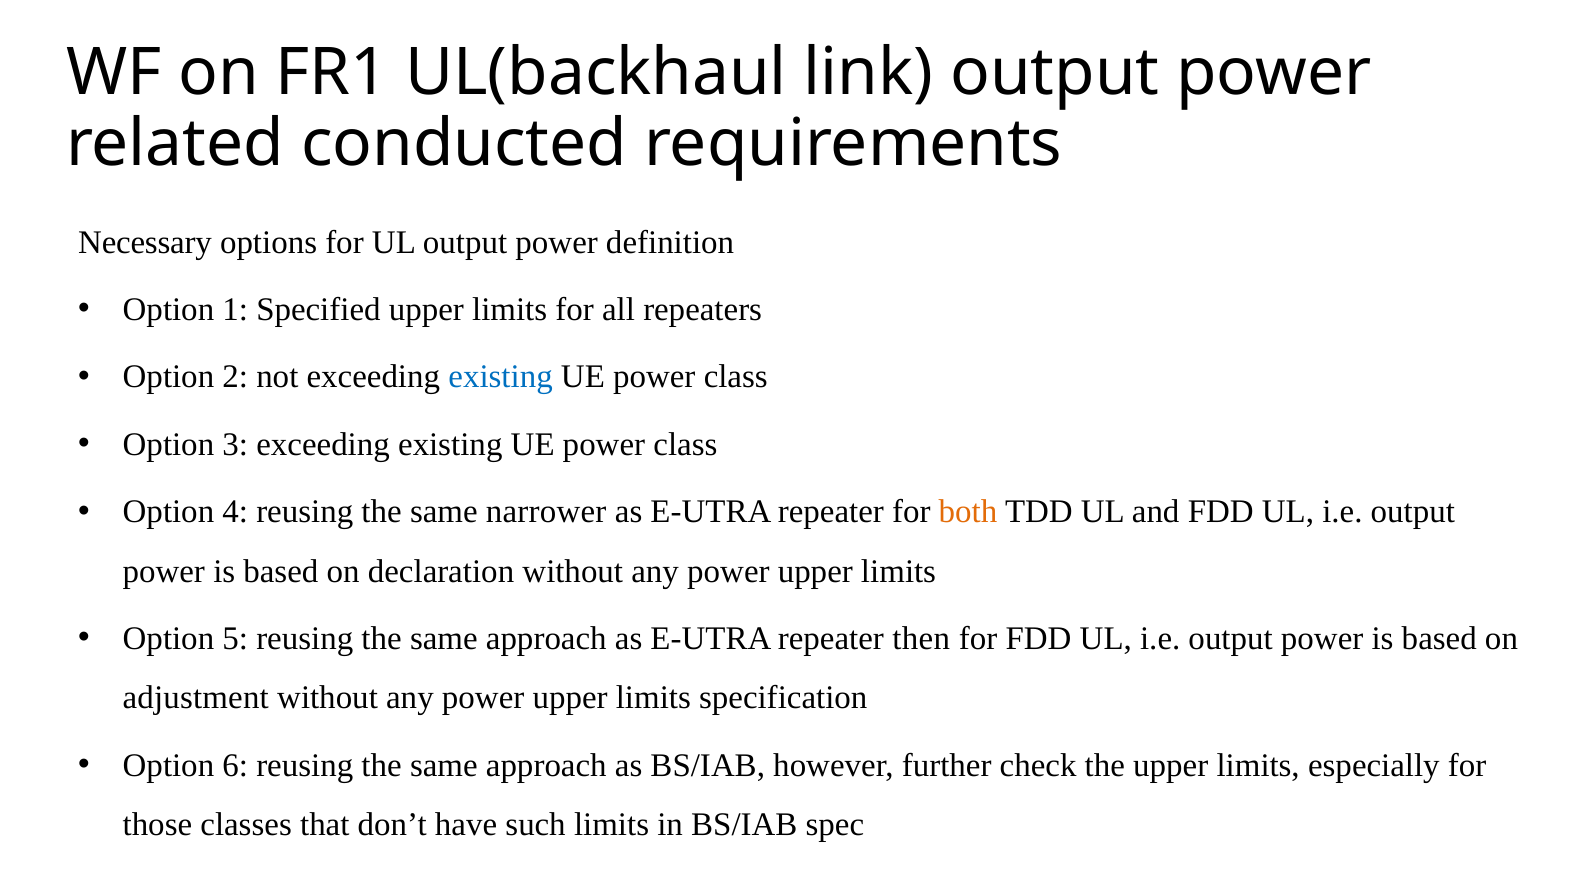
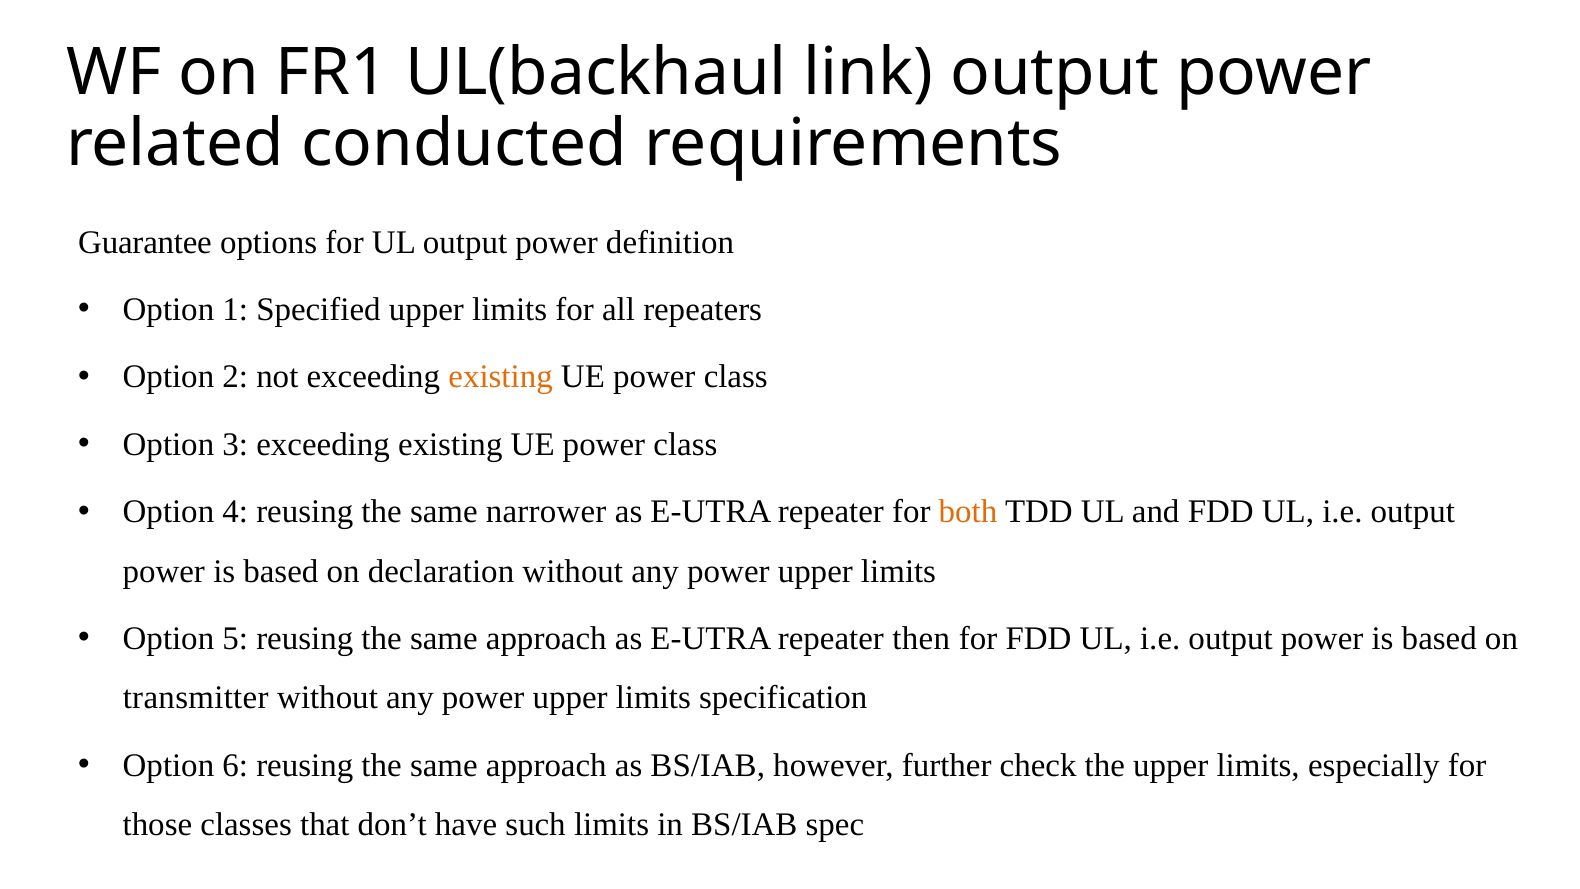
Necessary: Necessary -> Guarantee
existing at (501, 377) colour: blue -> orange
adjustment: adjustment -> transmitter
